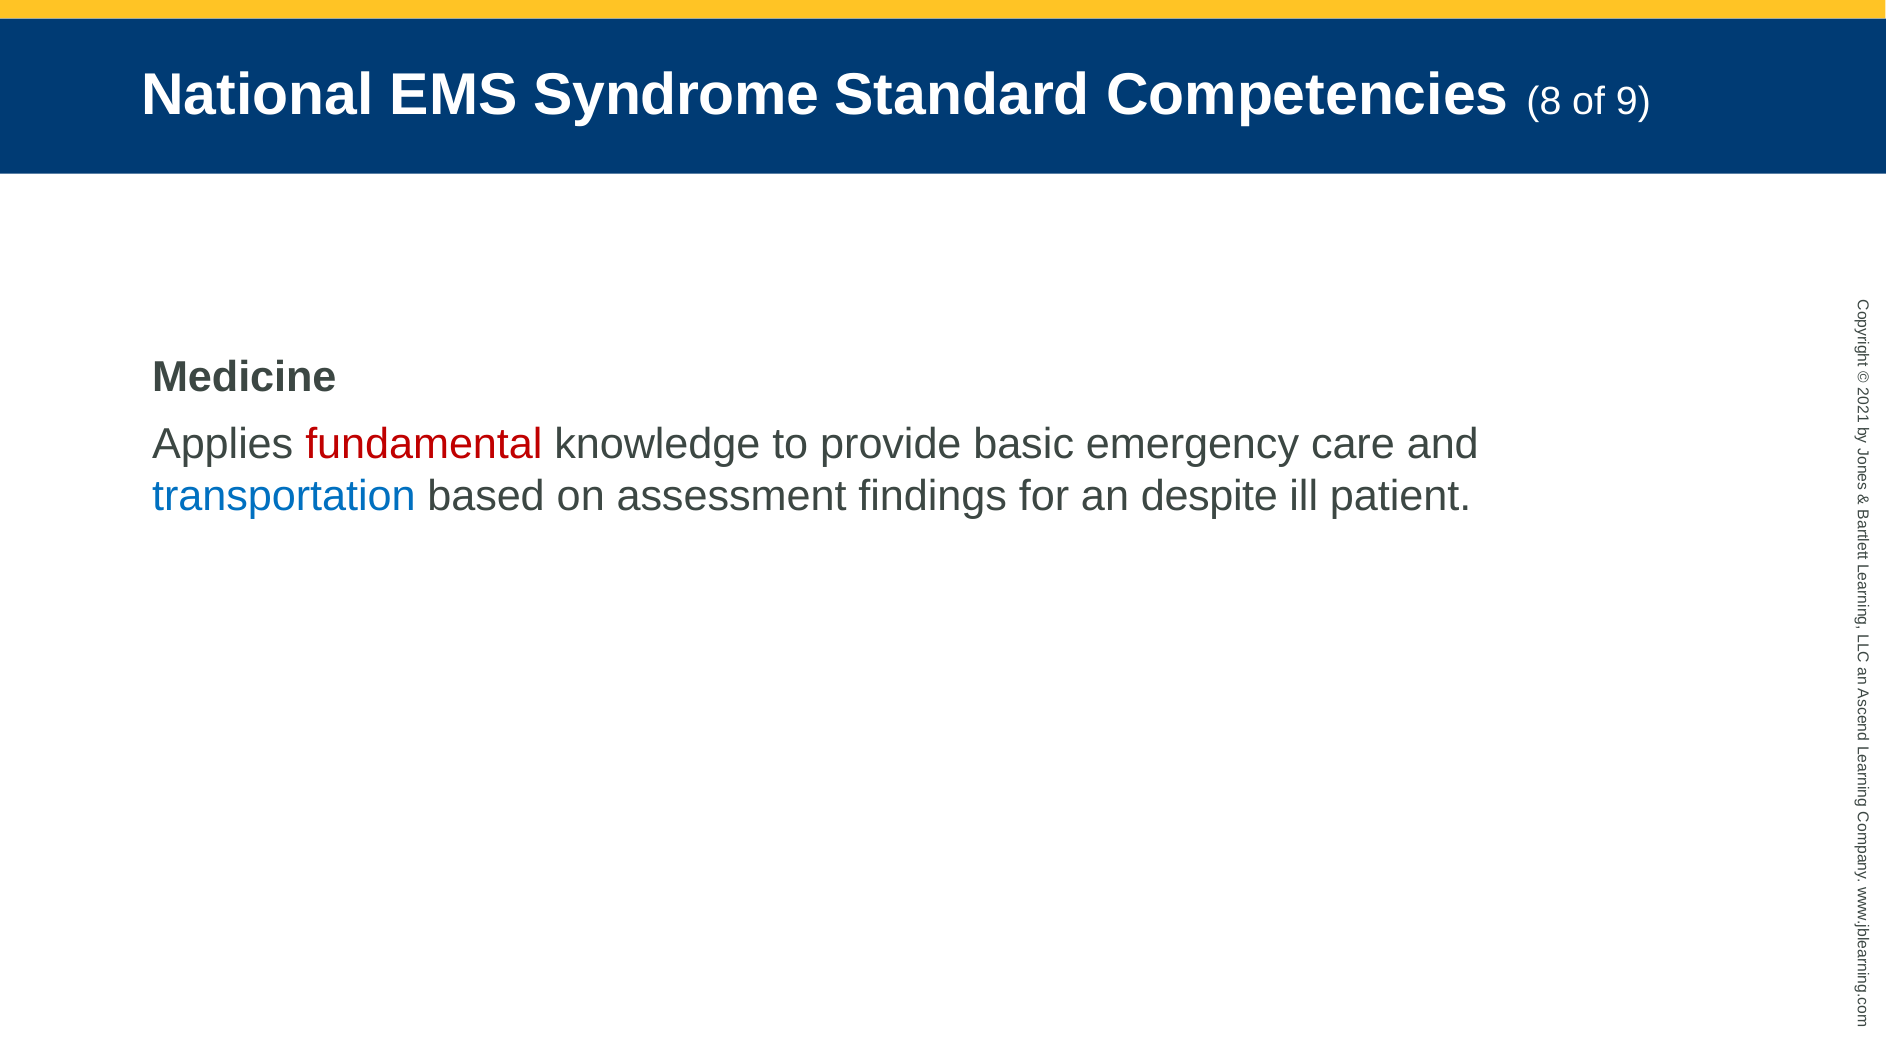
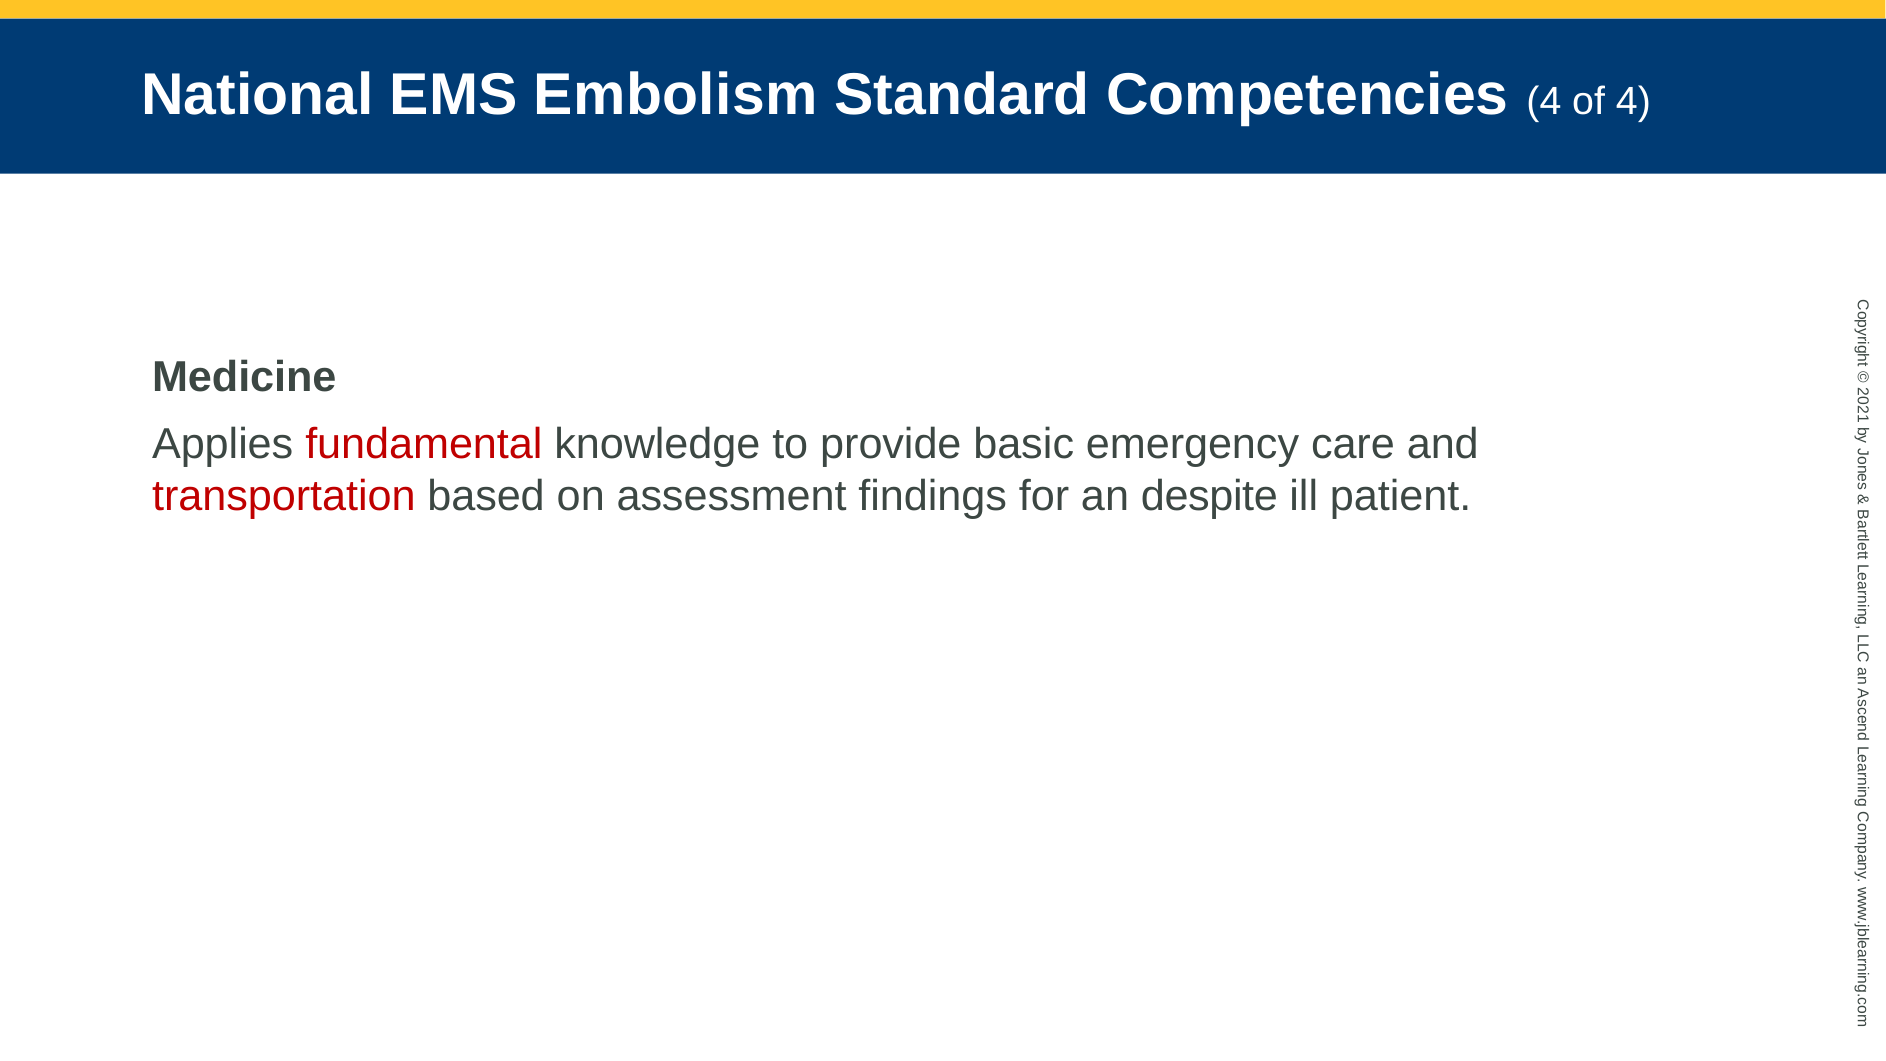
Syndrome: Syndrome -> Embolism
Competencies 8: 8 -> 4
of 9: 9 -> 4
transportation colour: blue -> red
